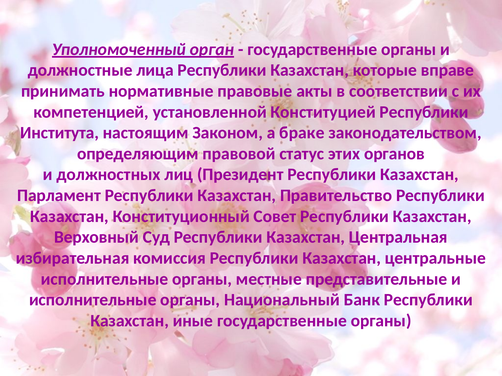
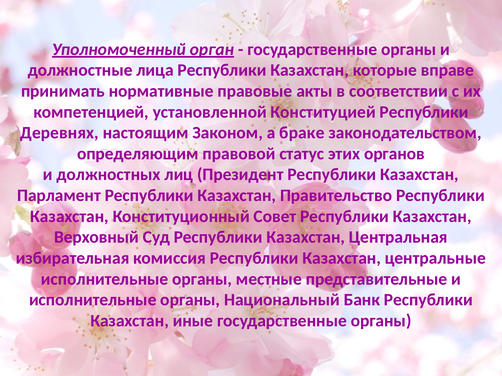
Института: Института -> Деревнях
